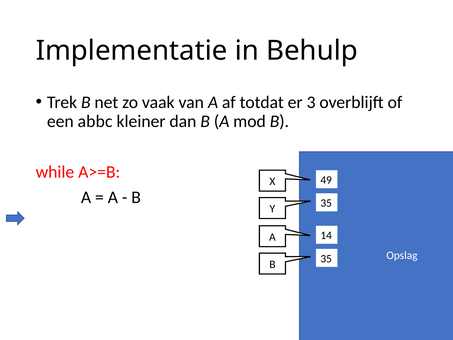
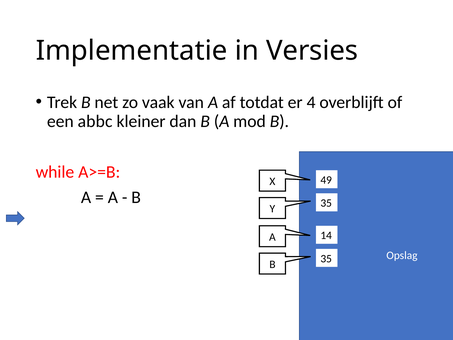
Behulp: Behulp -> Versies
3: 3 -> 4
